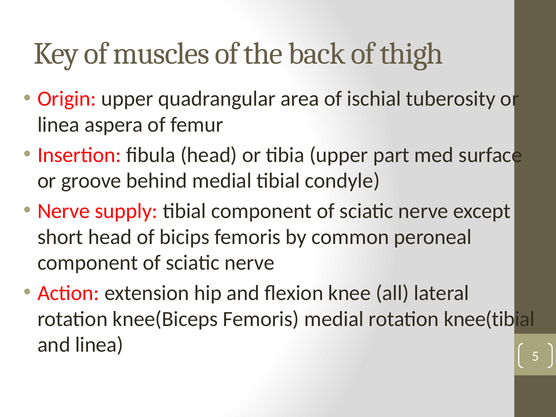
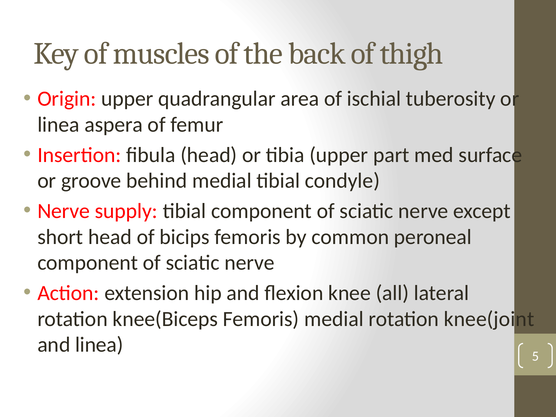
knee(tibial: knee(tibial -> knee(joint
